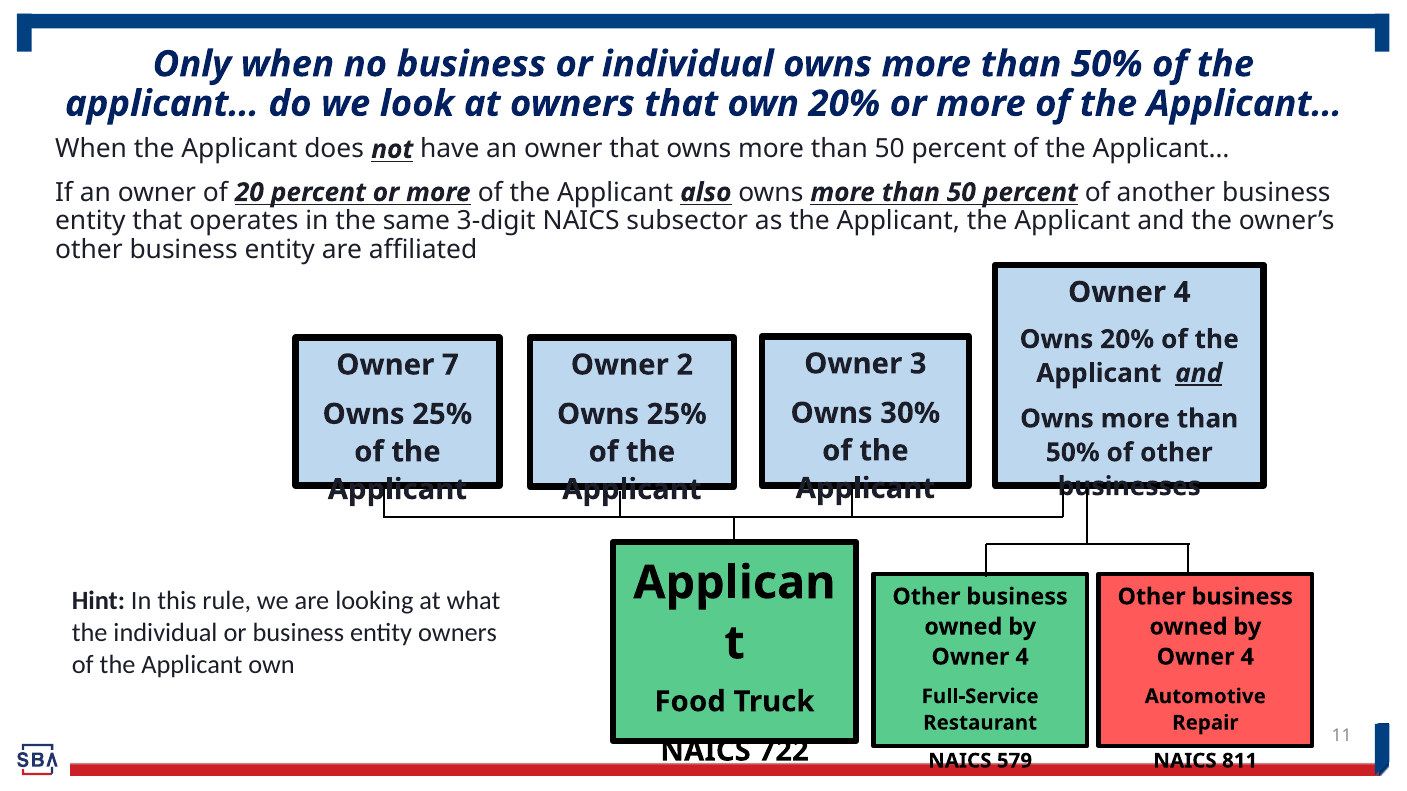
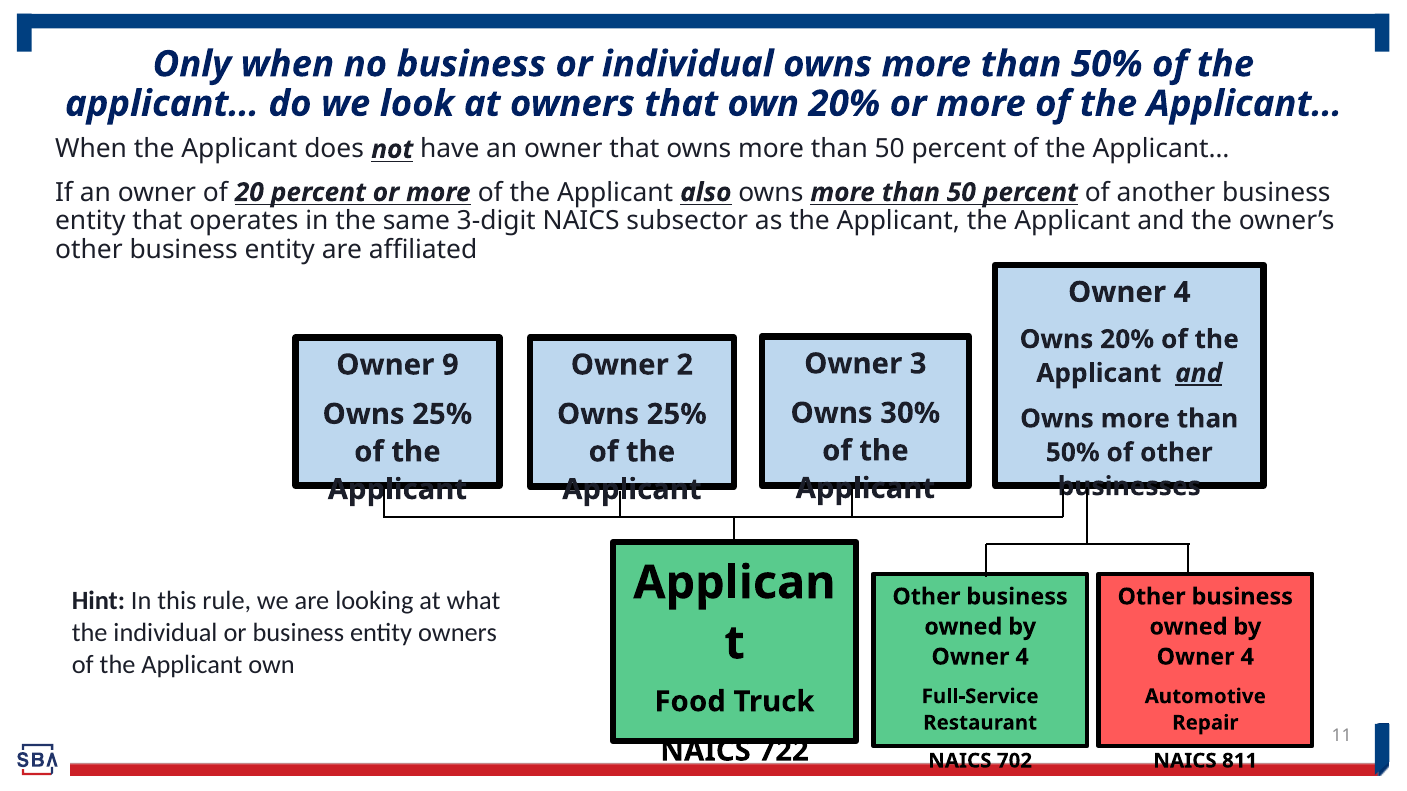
7: 7 -> 9
579: 579 -> 702
